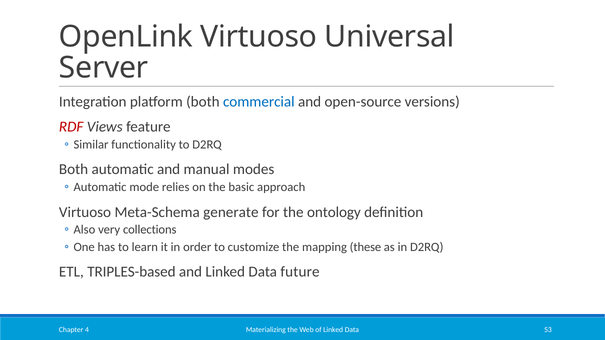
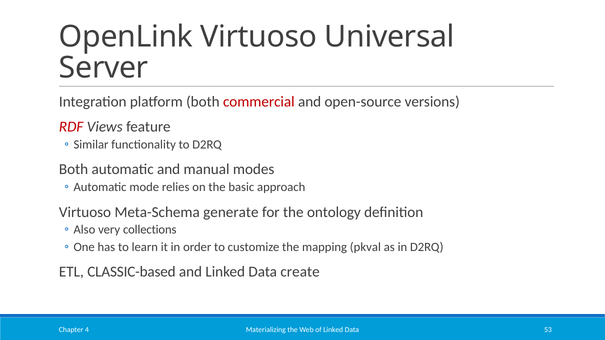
commercial colour: blue -> red
these: these -> pkval
TRIPLES-based: TRIPLES-based -> CLASSIC-based
future: future -> create
